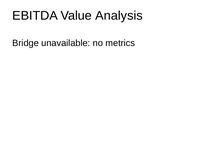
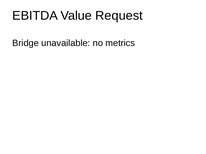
Analysis: Analysis -> Request
